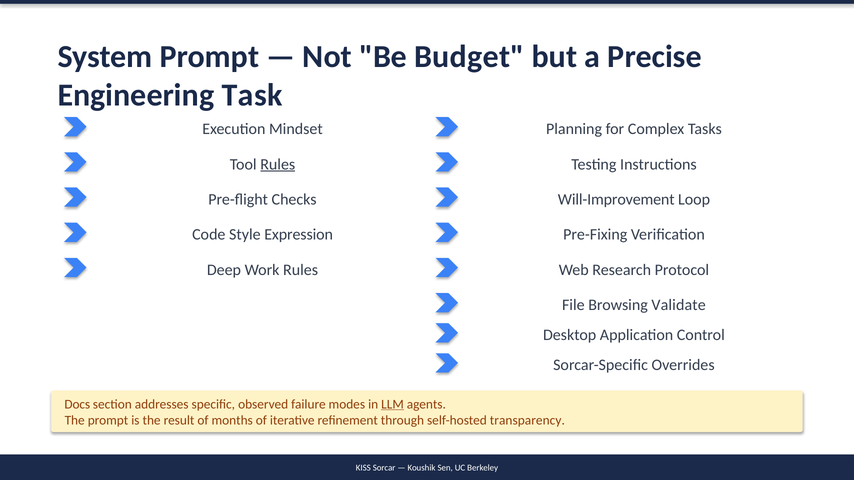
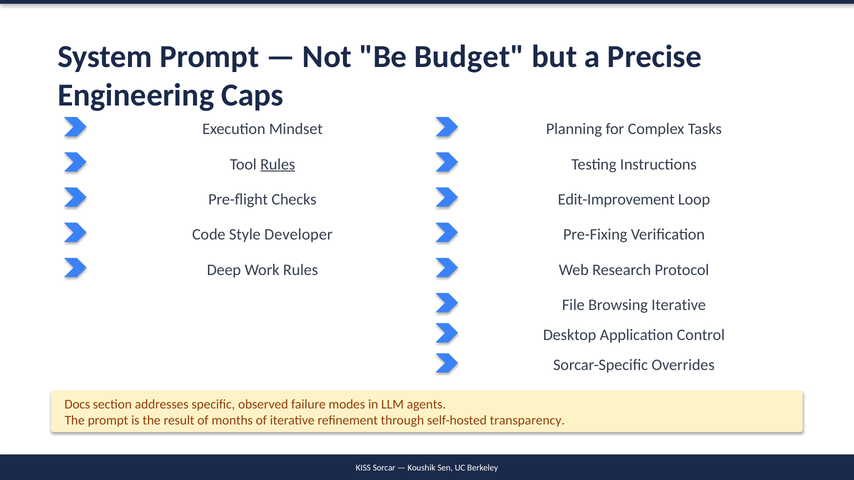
Task: Task -> Caps
Will-Improvement: Will-Improvement -> Edit-Improvement
Expression: Expression -> Developer
Browsing Validate: Validate -> Iterative
LLM underline: present -> none
